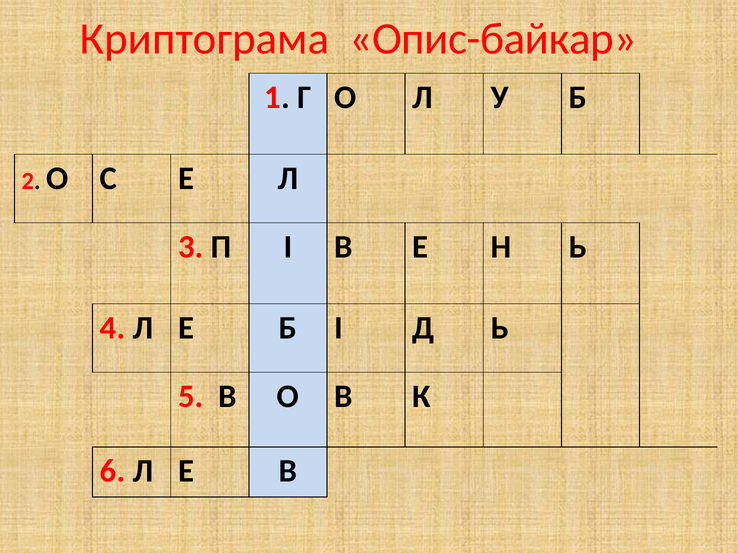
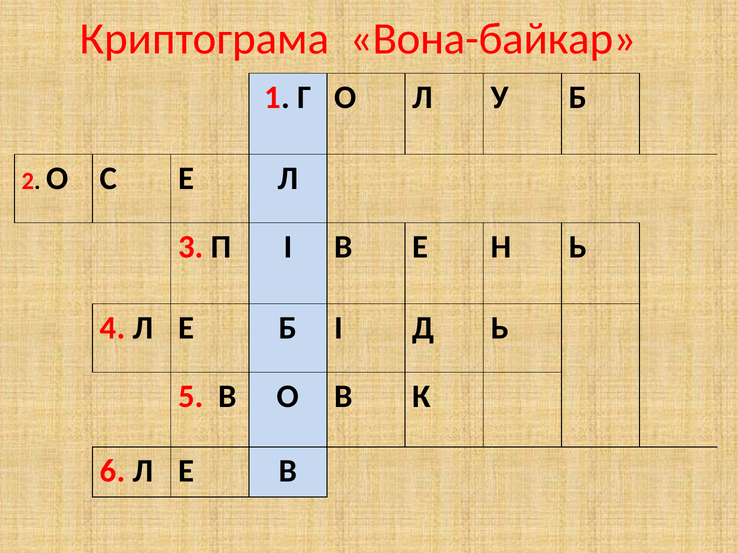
Опис-байкар: Опис-байкар -> Вона-байкар
